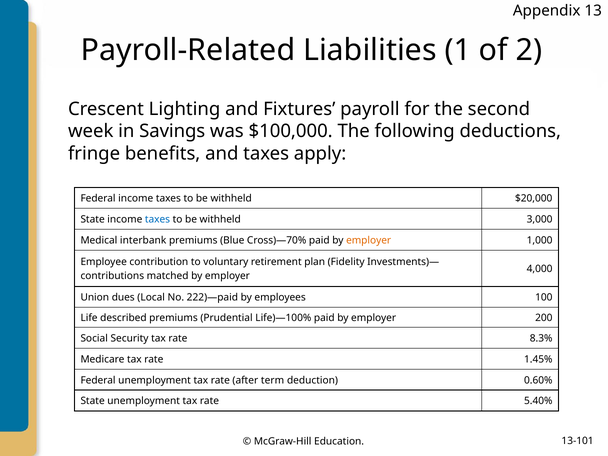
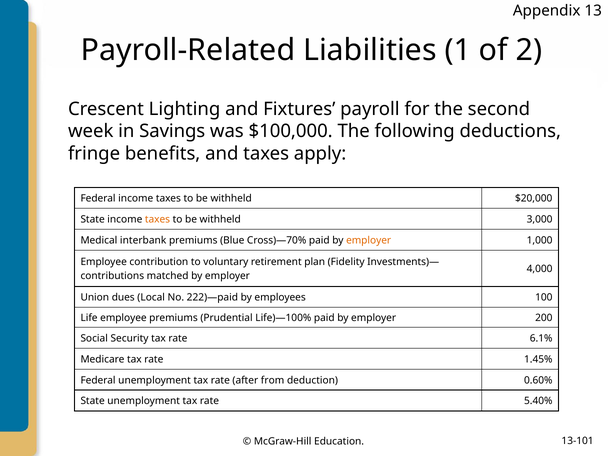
taxes at (158, 219) colour: blue -> orange
Life described: described -> employee
8.3%: 8.3% -> 6.1%
term: term -> from
